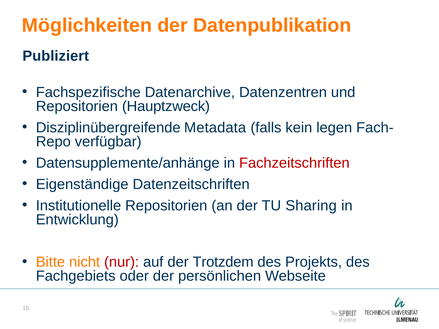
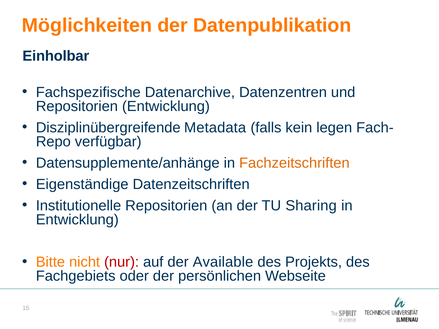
Publiziert: Publiziert -> Einholbar
Repositorien Hauptzweck: Hauptzweck -> Entwicklung
Fachzeitschriften colour: red -> orange
Trotzdem: Trotzdem -> Available
